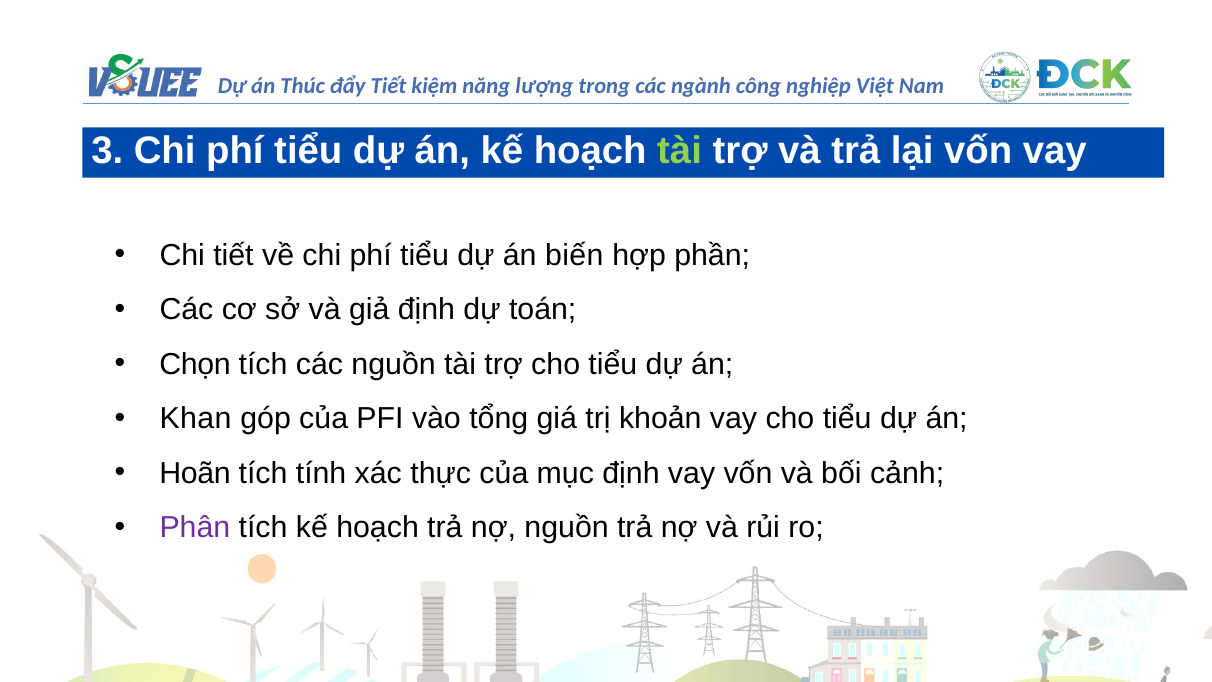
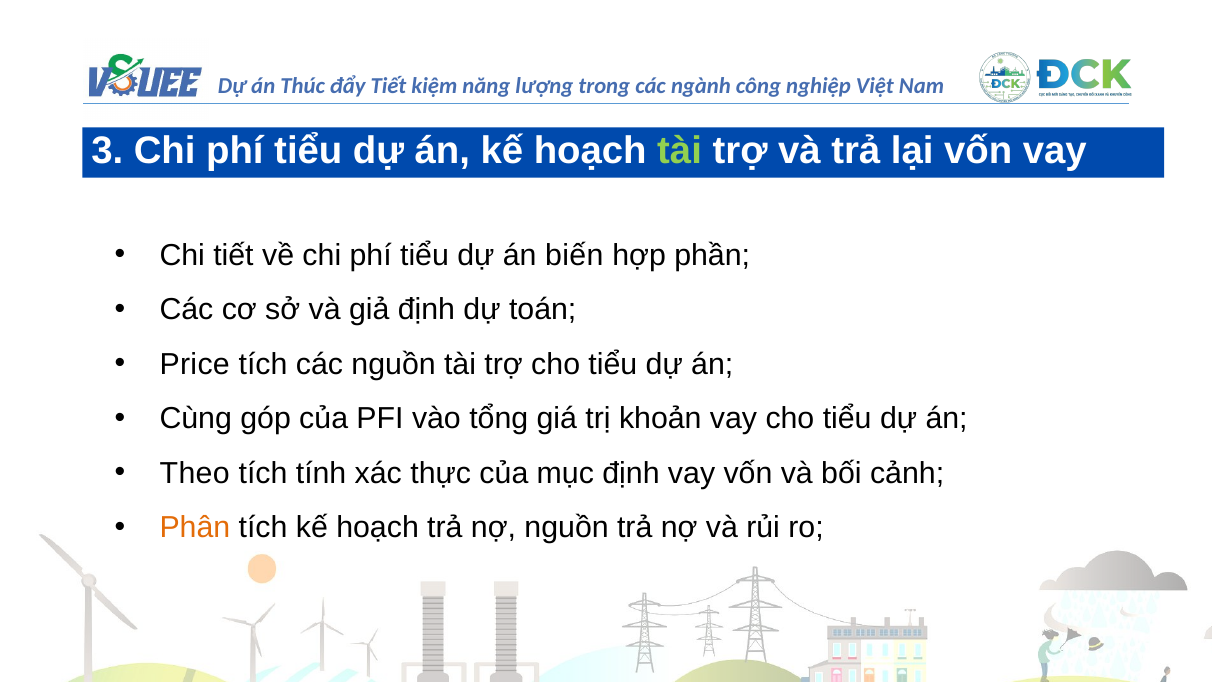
Chọn: Chọn -> Price
Khan: Khan -> Cùng
Hoãn: Hoãn -> Theo
Phân colour: purple -> orange
